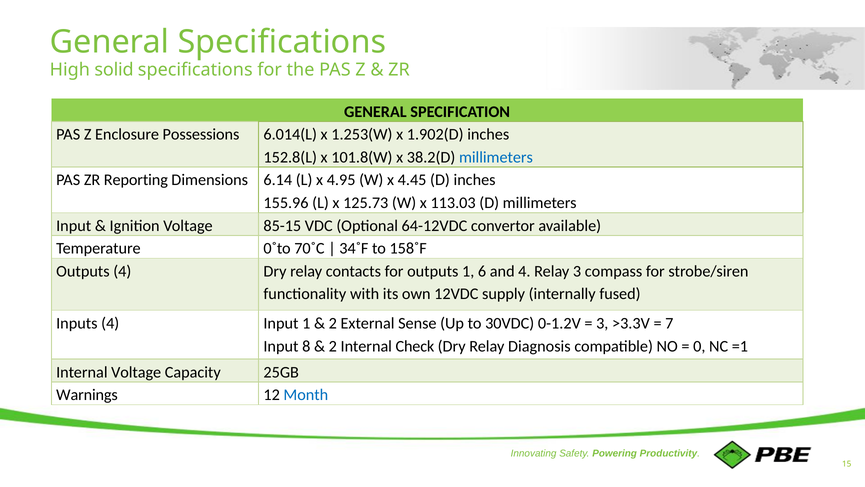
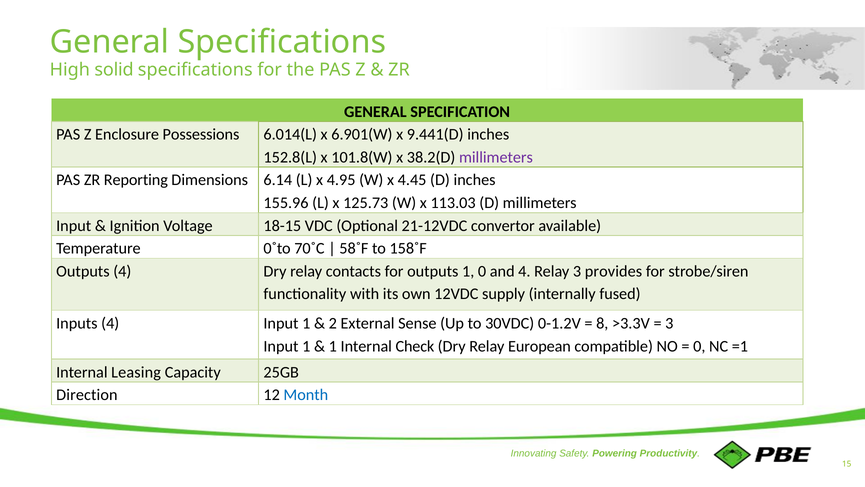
1.253(W: 1.253(W -> 6.901(W
1.902(D: 1.902(D -> 9.441(D
millimeters at (496, 157) colour: blue -> purple
85-15: 85-15 -> 18-15
64-12VDC: 64-12VDC -> 21-12VDC
34˚F: 34˚F -> 58˚F
1 6: 6 -> 0
compass: compass -> provides
3 at (602, 323): 3 -> 8
7 at (669, 323): 7 -> 3
8 at (306, 346): 8 -> 1
2 at (333, 346): 2 -> 1
Diagnosis: Diagnosis -> European
Internal Voltage: Voltage -> Leasing
Warnings: Warnings -> Direction
